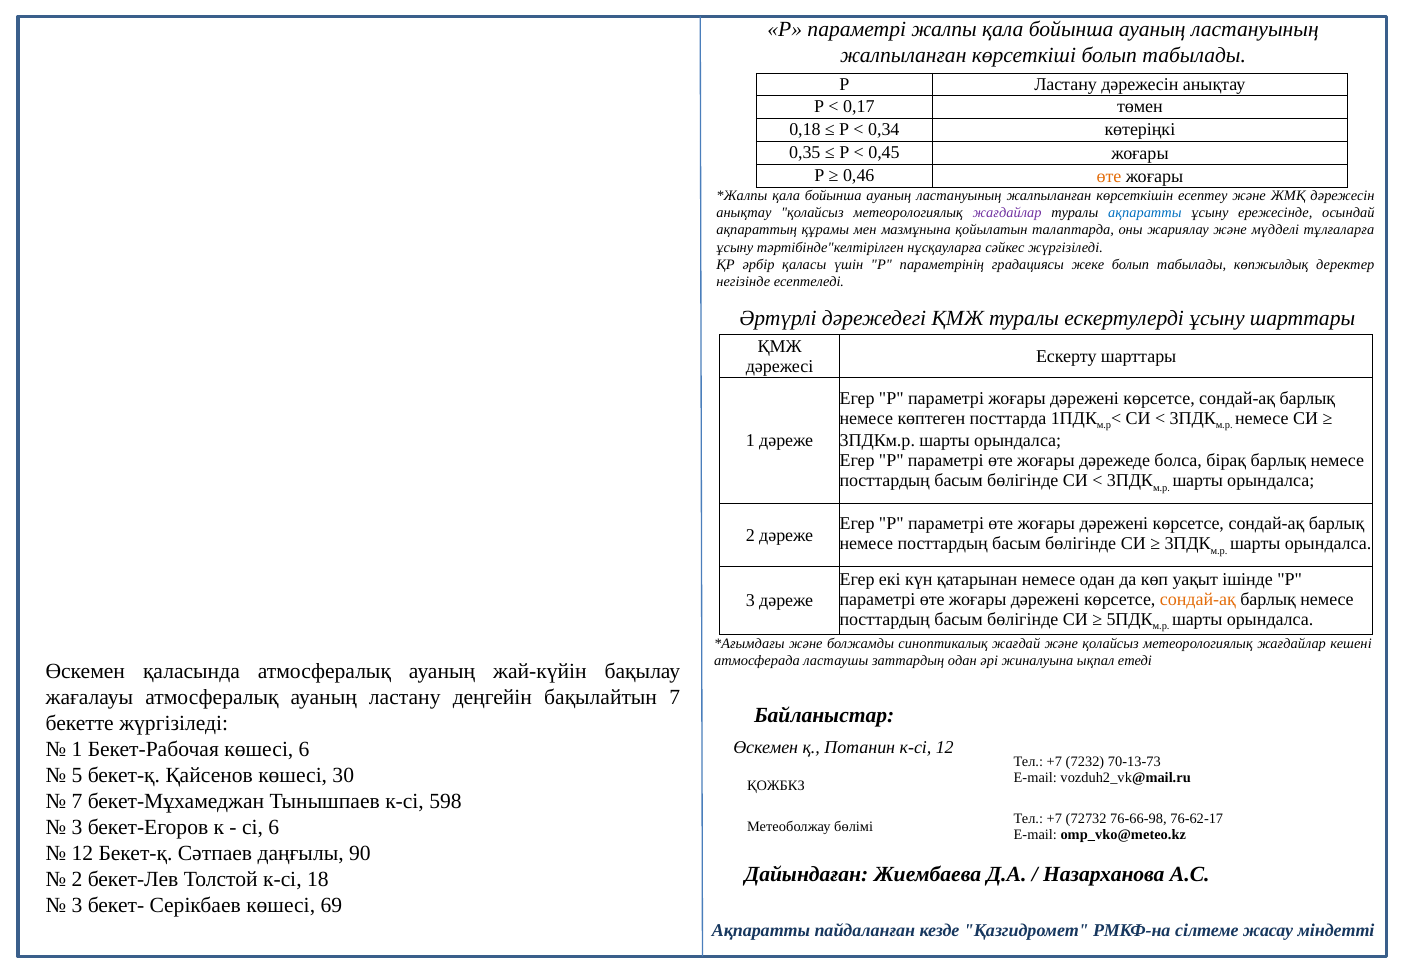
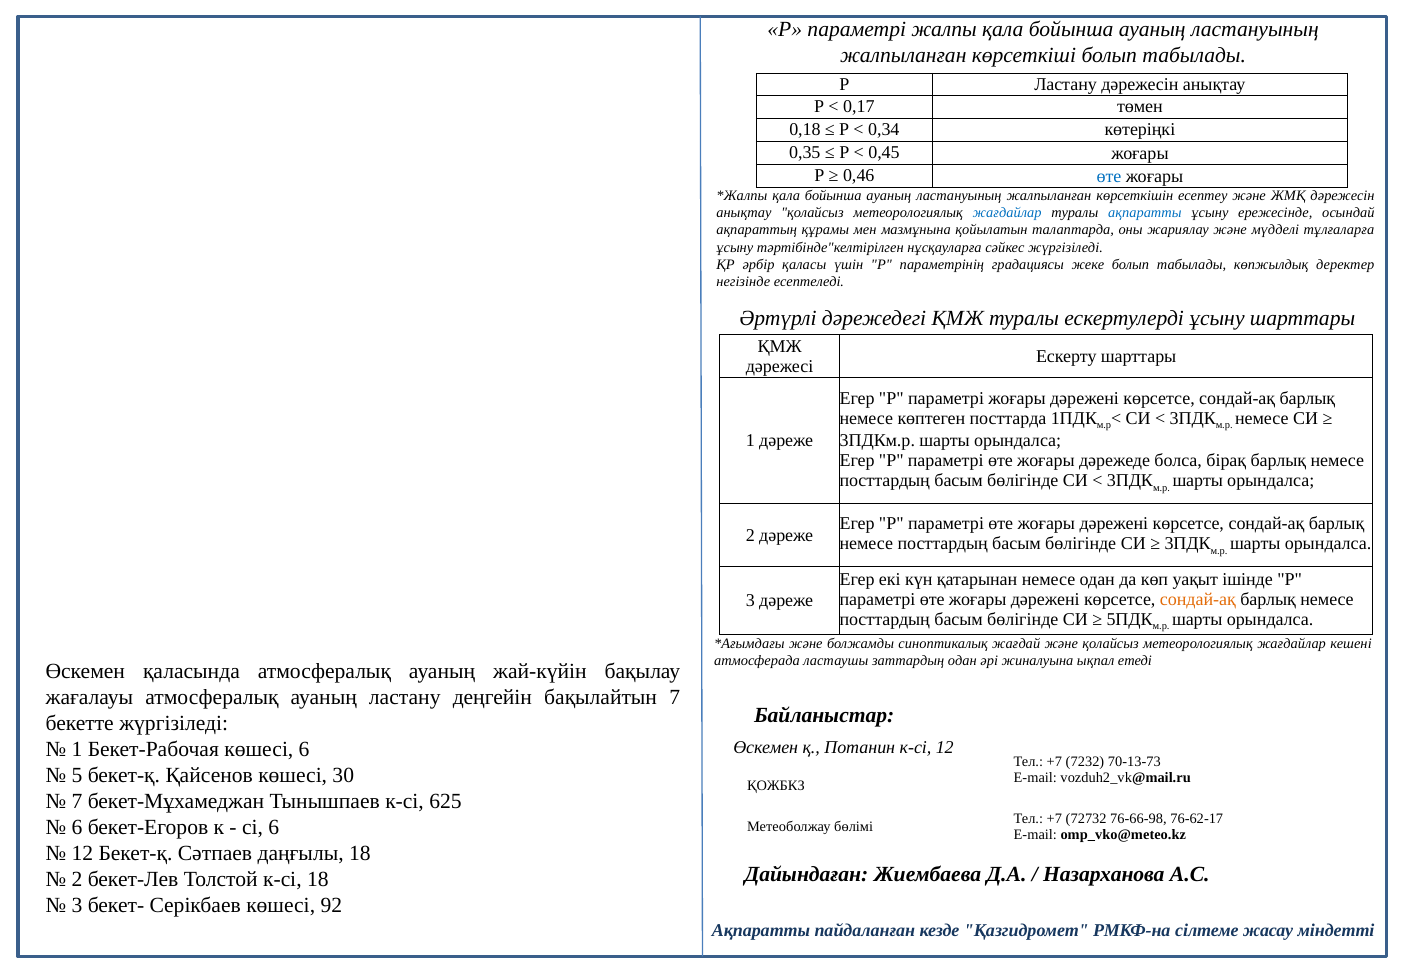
өте at (1109, 176) colour: orange -> blue
жағдайлар at (1007, 213) colour: purple -> blue
598: 598 -> 625
3 at (77, 827): 3 -> 6
даңғылы 90: 90 -> 18
69: 69 -> 92
